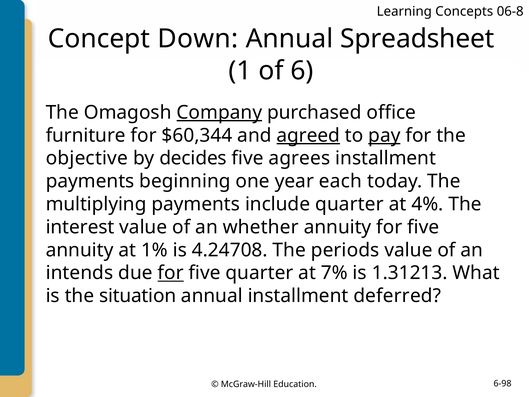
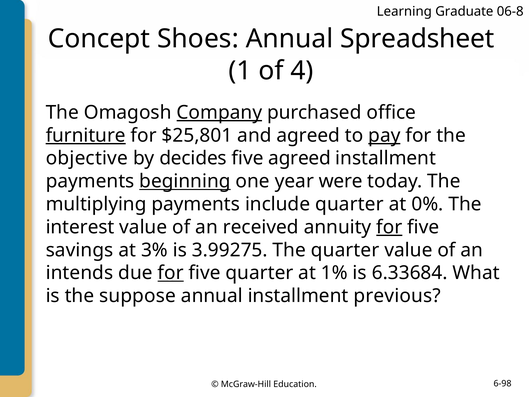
Concepts: Concepts -> Graduate
Down: Down -> Shoes
6: 6 -> 4
furniture underline: none -> present
$60,344: $60,344 -> $25,801
agreed at (308, 135) underline: present -> none
five agrees: agrees -> agreed
beginning underline: none -> present
each: each -> were
4%: 4% -> 0%
whether: whether -> received
for at (389, 227) underline: none -> present
annuity at (80, 250): annuity -> savings
1%: 1% -> 3%
4.24708: 4.24708 -> 3.99275
The periods: periods -> quarter
7%: 7% -> 1%
1.31213: 1.31213 -> 6.33684
situation: situation -> suppose
deferred: deferred -> previous
